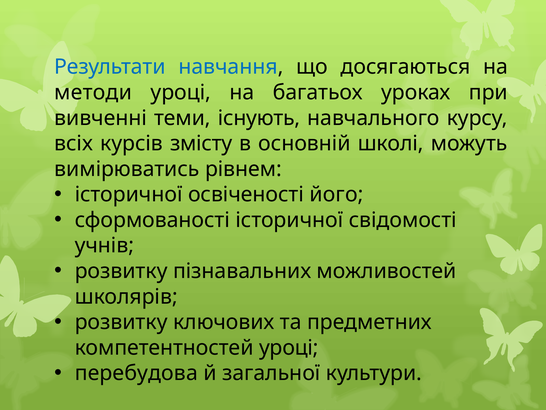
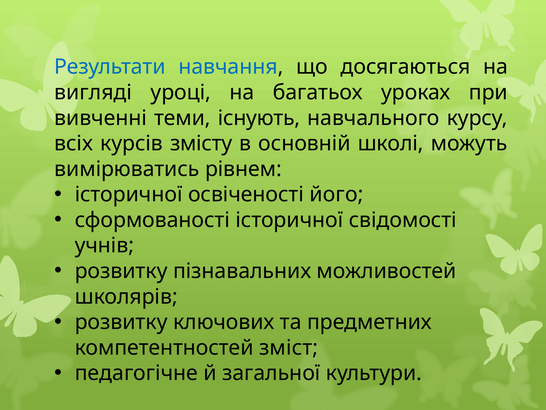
методи: методи -> вигляді
компетентностей уроці: уроці -> зміст
перебудова: перебудова -> педагогічне
